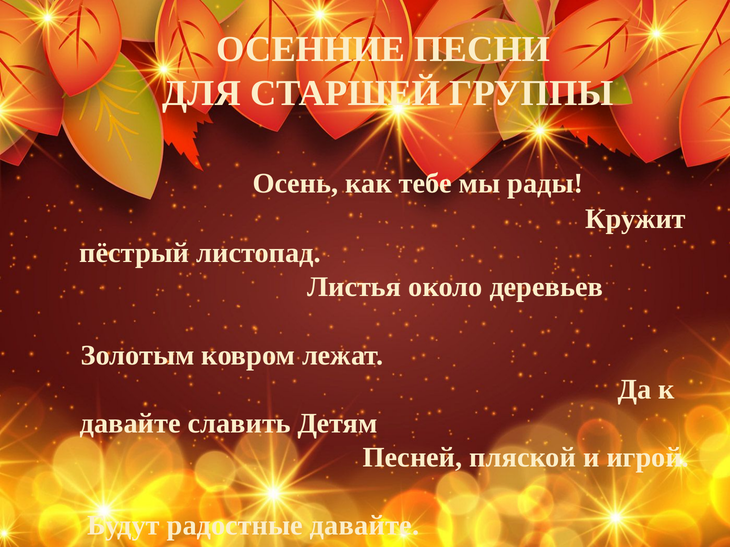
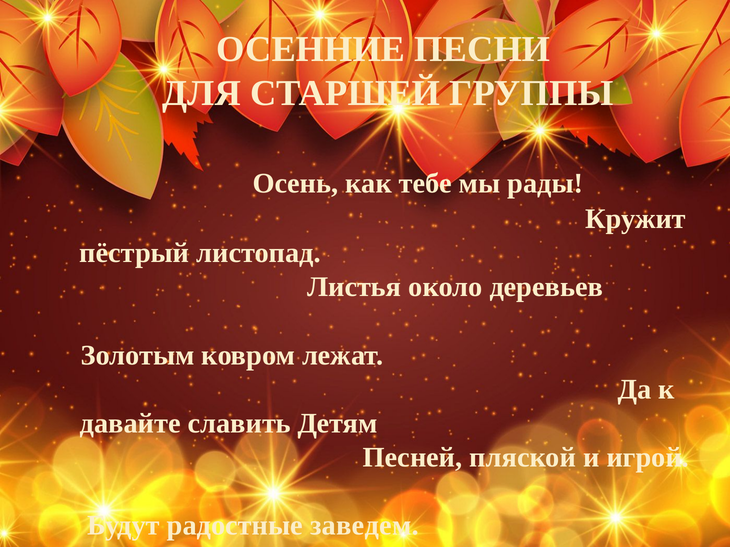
радостные давайте: давайте -> заведем
